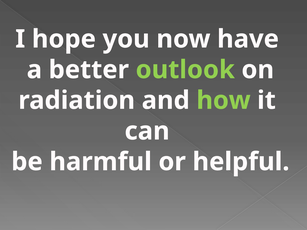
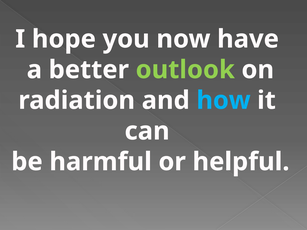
how colour: light green -> light blue
